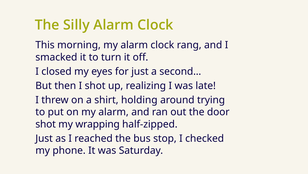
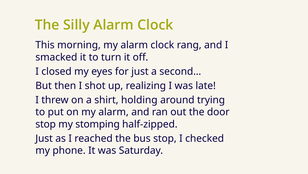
shot at (46, 124): shot -> stop
wrapping: wrapping -> stomping
